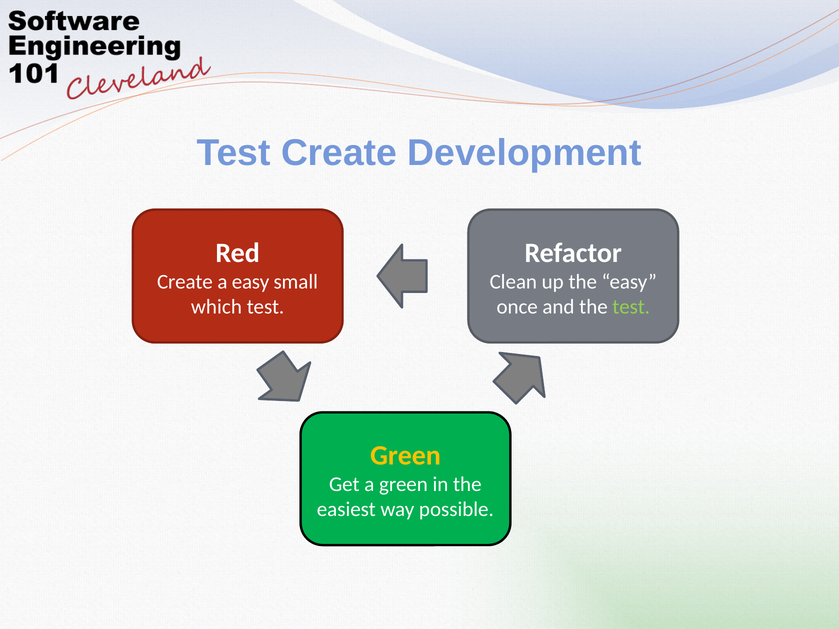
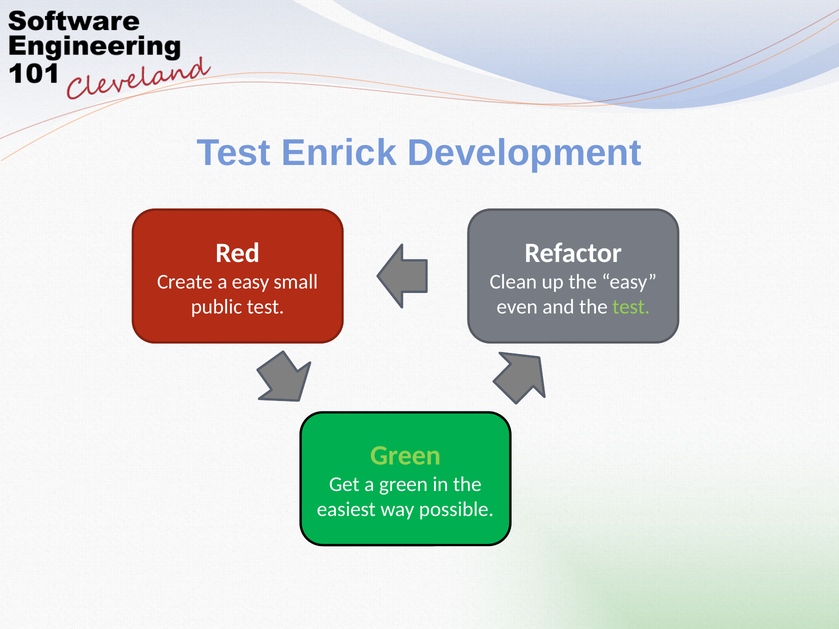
Test Create: Create -> Enrick
which: which -> public
once: once -> even
Green at (406, 456) colour: yellow -> light green
